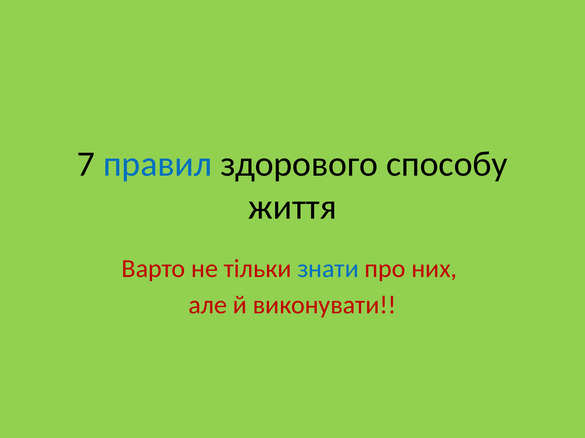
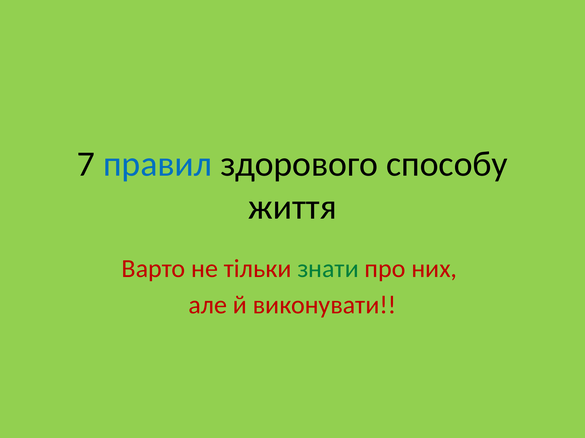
знати colour: blue -> green
